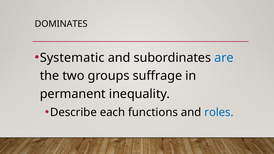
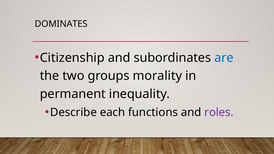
Systematic: Systematic -> Citizenship
suffrage: suffrage -> morality
roles colour: blue -> purple
